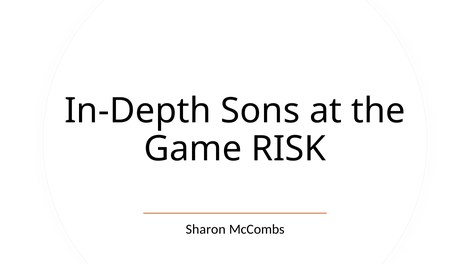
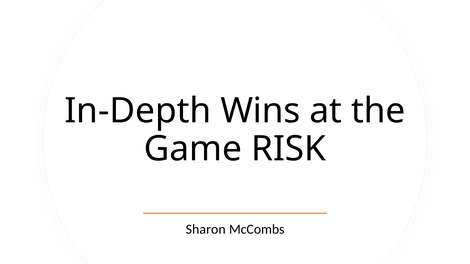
Sons: Sons -> Wins
